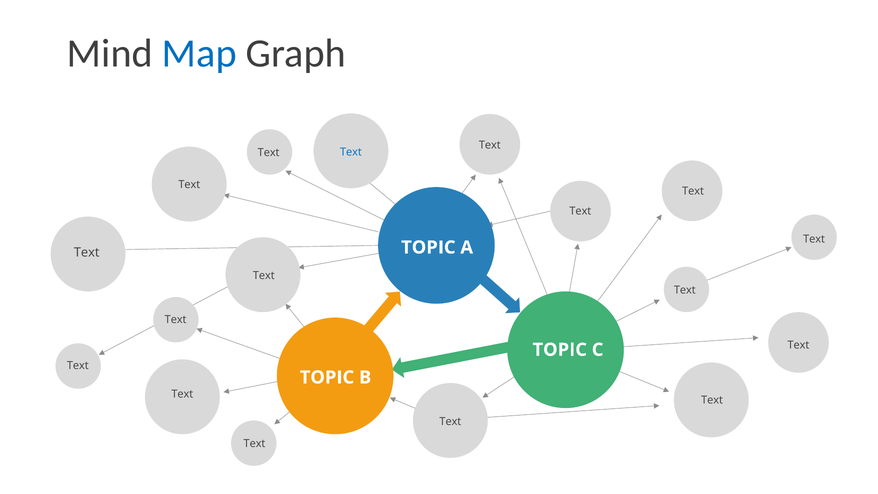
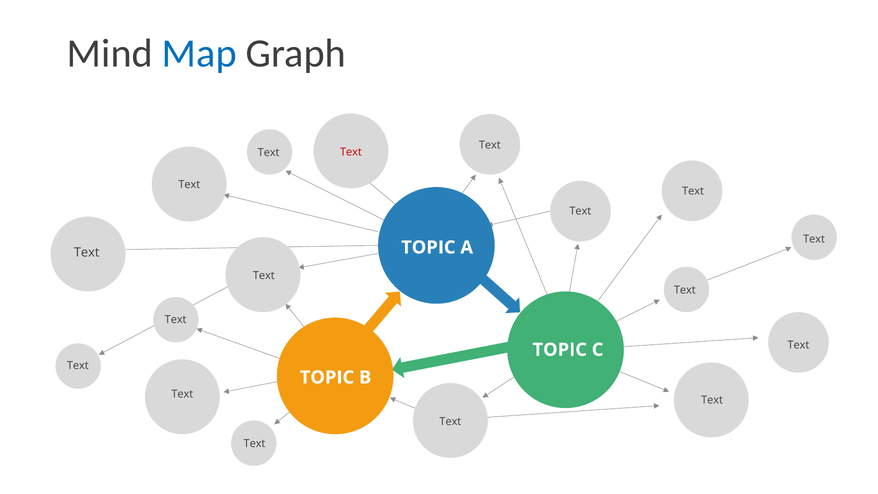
Text at (351, 152) colour: blue -> red
